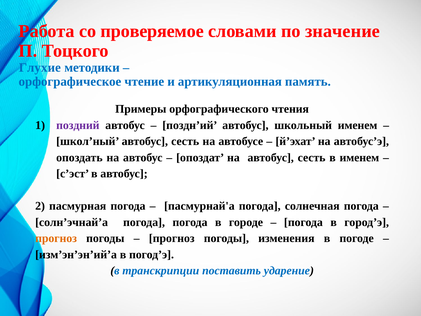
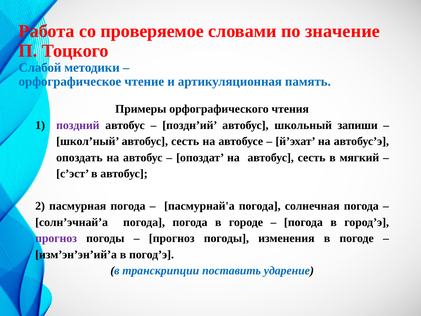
Глухие: Глухие -> Слабой
школьный именем: именем -> запиши
в именем: именем -> мягкий
прогноз at (56, 238) colour: orange -> purple
